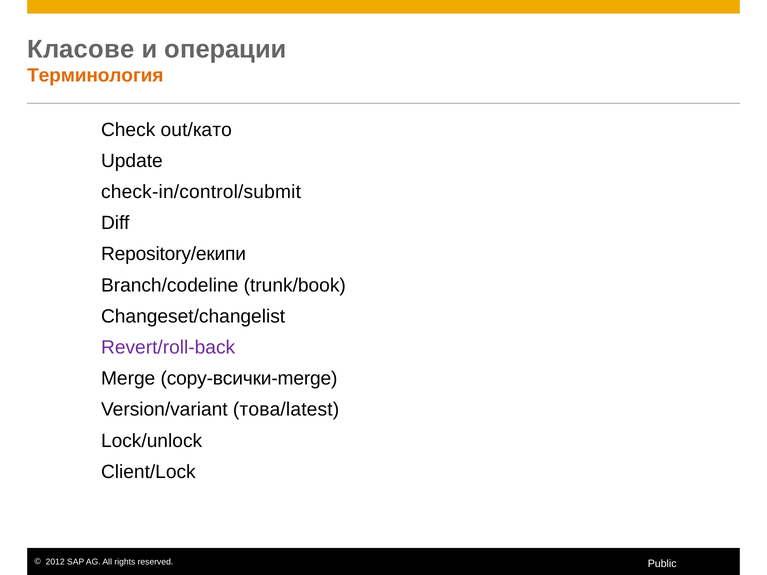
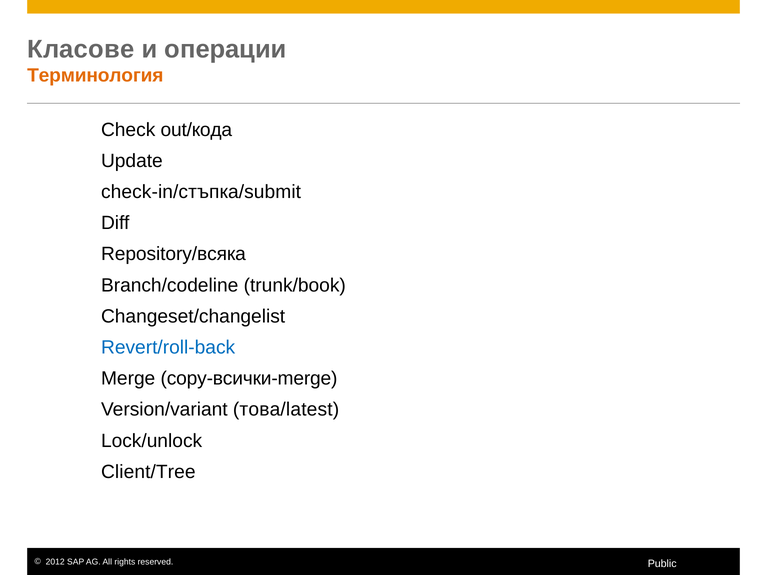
out/като: out/като -> out/кода
check-in/control/submit: check-in/control/submit -> check-in/стъпка/submit
Repository/екипи: Repository/екипи -> Repository/всяка
Revert/roll-back colour: purple -> blue
Client/Lock: Client/Lock -> Client/Tree
